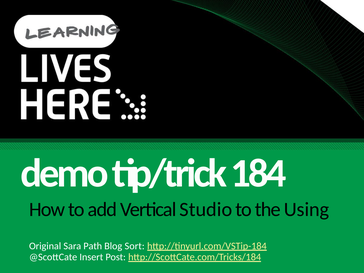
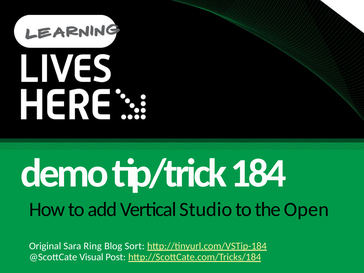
Using: Using -> Open
Path: Path -> Ring
Insert: Insert -> Visual
